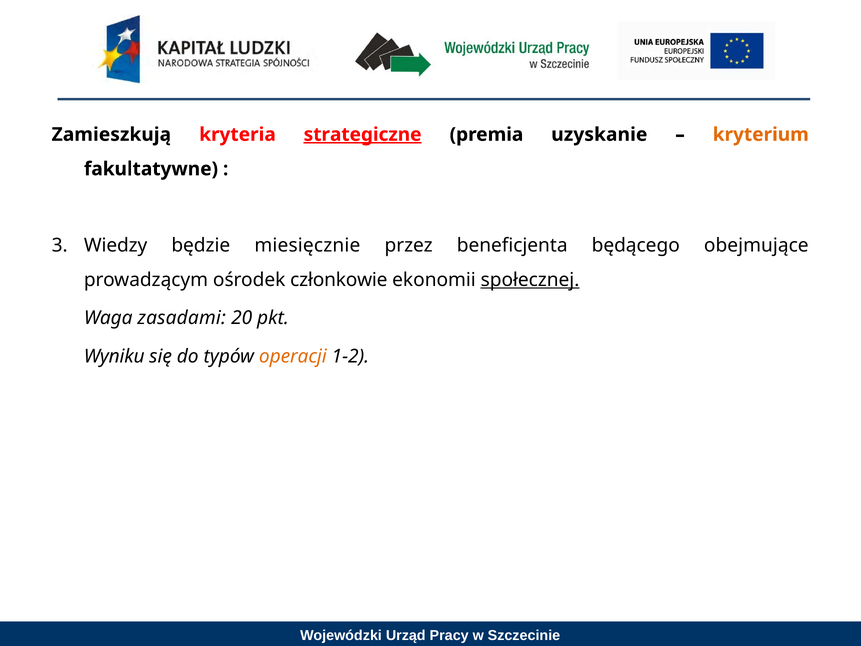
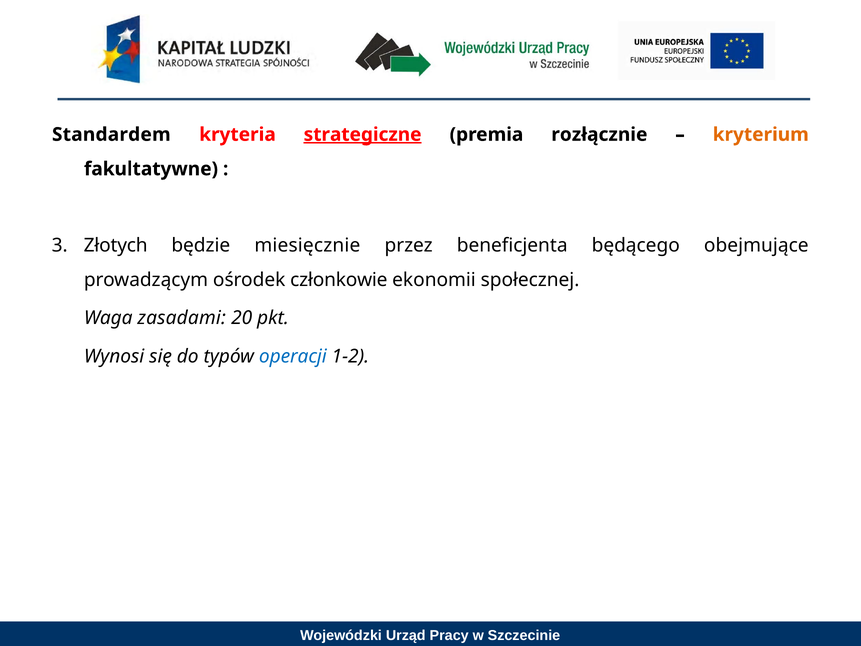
Zamieszkują: Zamieszkują -> Standardem
uzyskanie: uzyskanie -> rozłącznie
Wiedzy: Wiedzy -> Złotych
społecznej underline: present -> none
Wyniku: Wyniku -> Wynosi
operacji colour: orange -> blue
